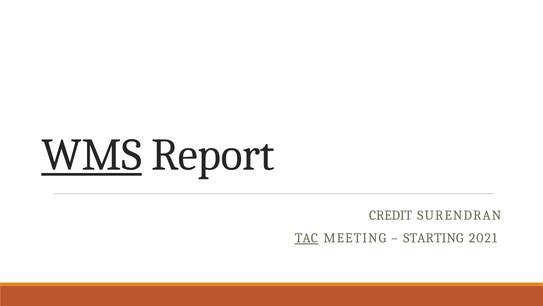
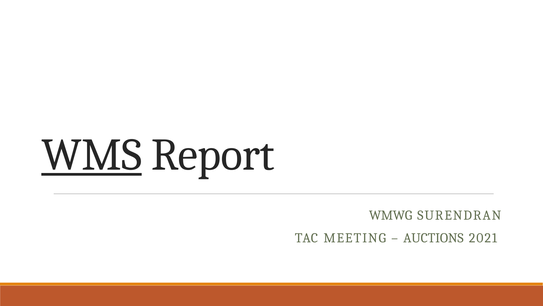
CREDIT: CREDIT -> WMWG
TAC underline: present -> none
STARTING: STARTING -> AUCTIONS
